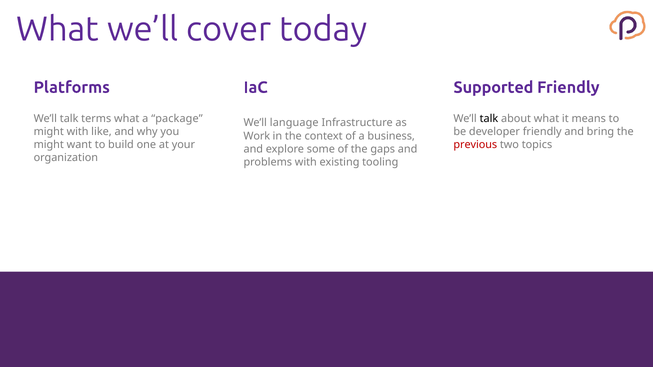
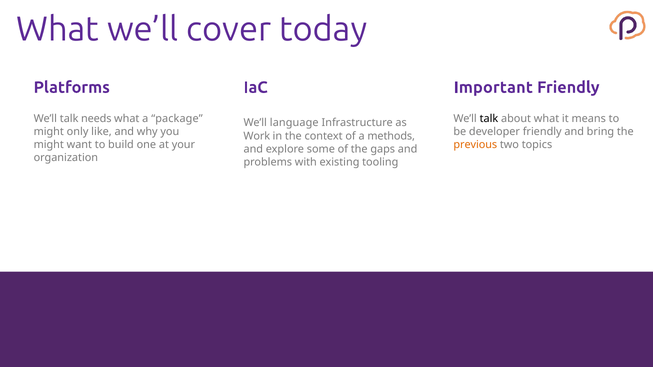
Supported: Supported -> Important
terms: terms -> needs
might with: with -> only
business: business -> methods
previous colour: red -> orange
